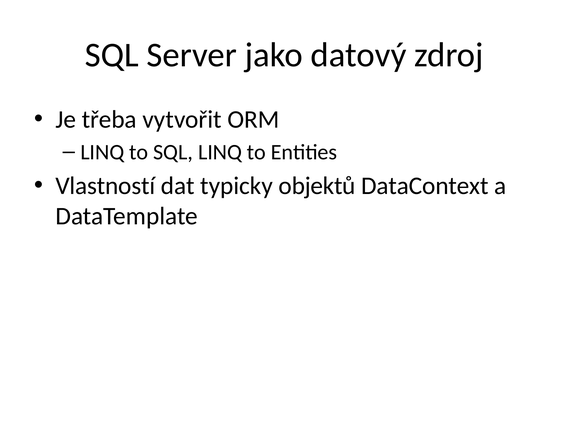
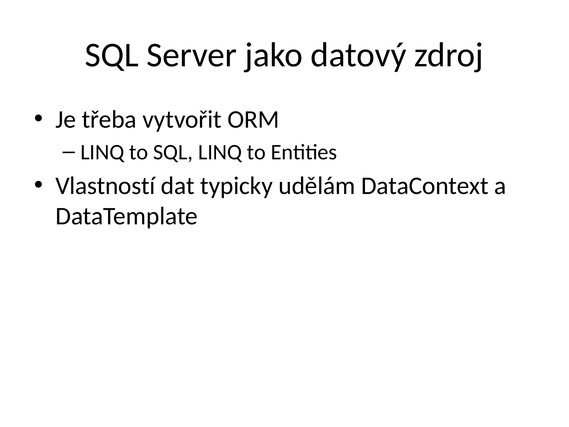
objektů: objektů -> udělám
